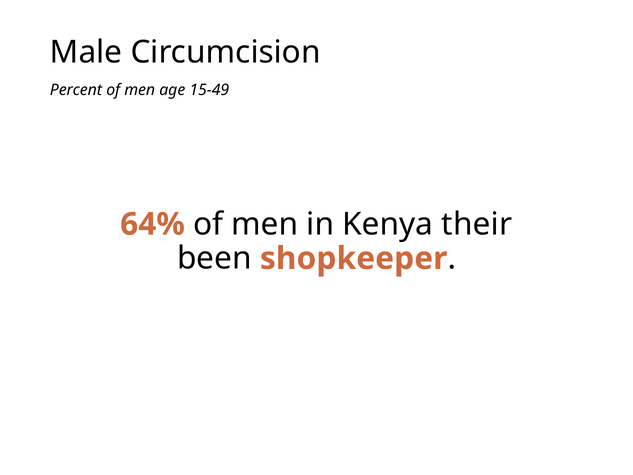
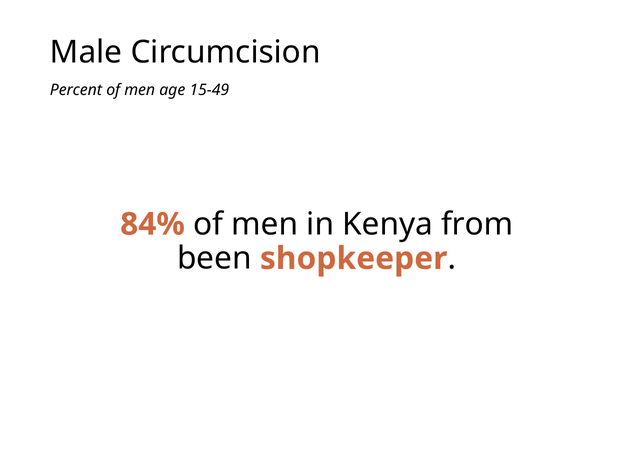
64%: 64% -> 84%
their: their -> from
